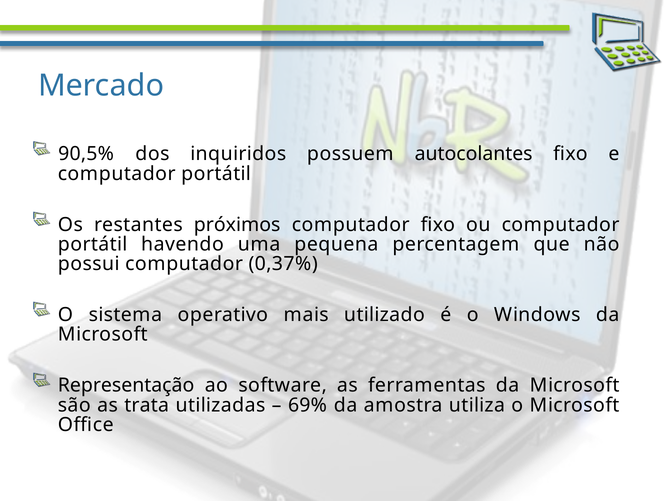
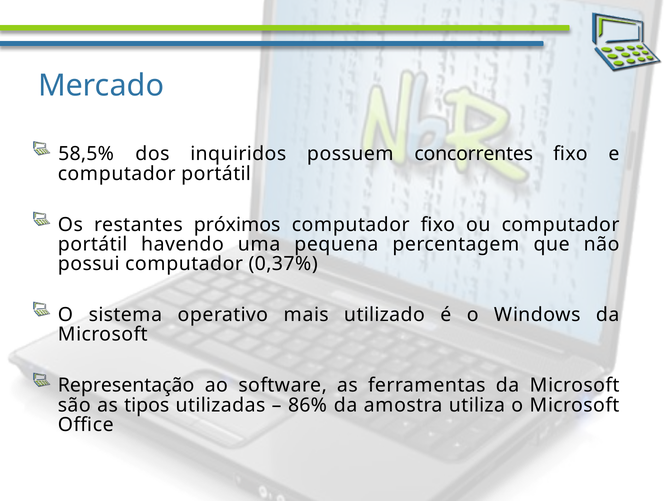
90,5%: 90,5% -> 58,5%
autocolantes: autocolantes -> concorrentes
trata: trata -> tipos
69%: 69% -> 86%
